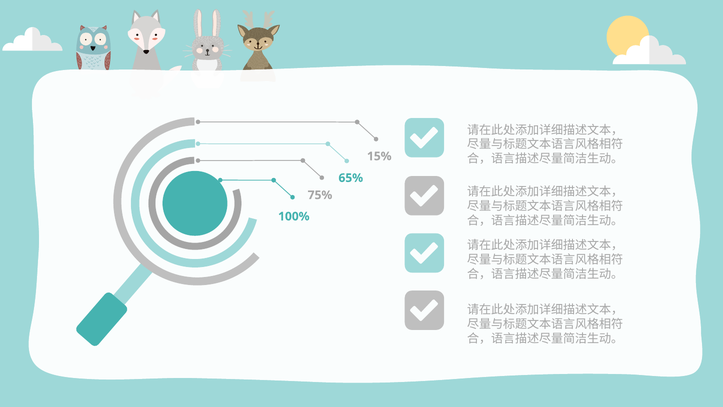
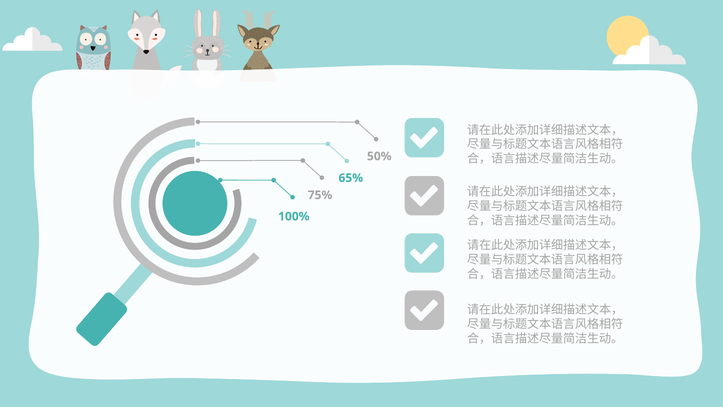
15%: 15% -> 50%
